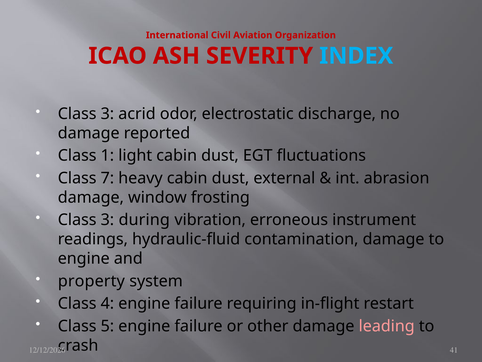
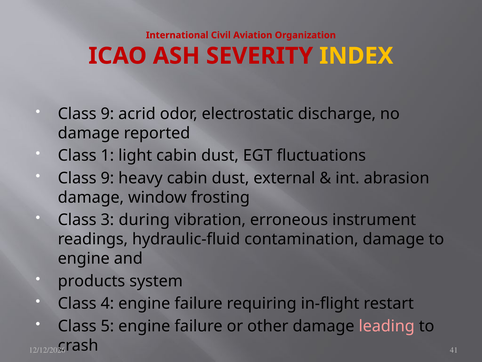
INDEX colour: light blue -> yellow
3 at (107, 114): 3 -> 9
7 at (107, 178): 7 -> 9
property: property -> products
